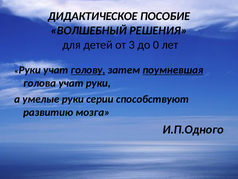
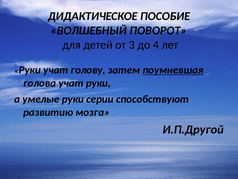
РЕШЕНИЯ: РЕШЕНИЯ -> ПОВОРОТ
0: 0 -> 4
голову underline: present -> none
И.П.Одного: И.П.Одного -> И.П.Другой
